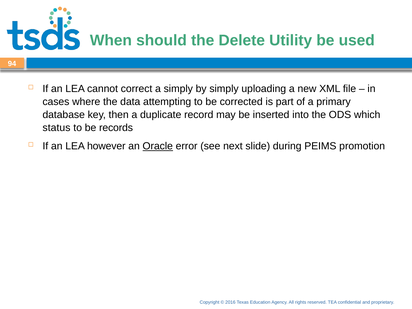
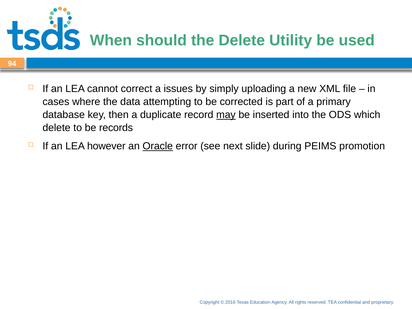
a simply: simply -> issues
may underline: none -> present
status at (56, 128): status -> delete
